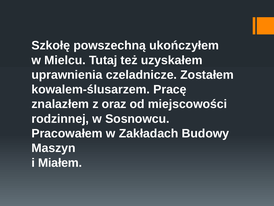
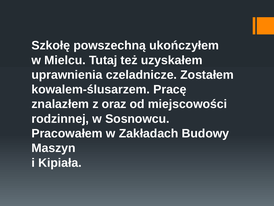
Miałem: Miałem -> Kipiała
